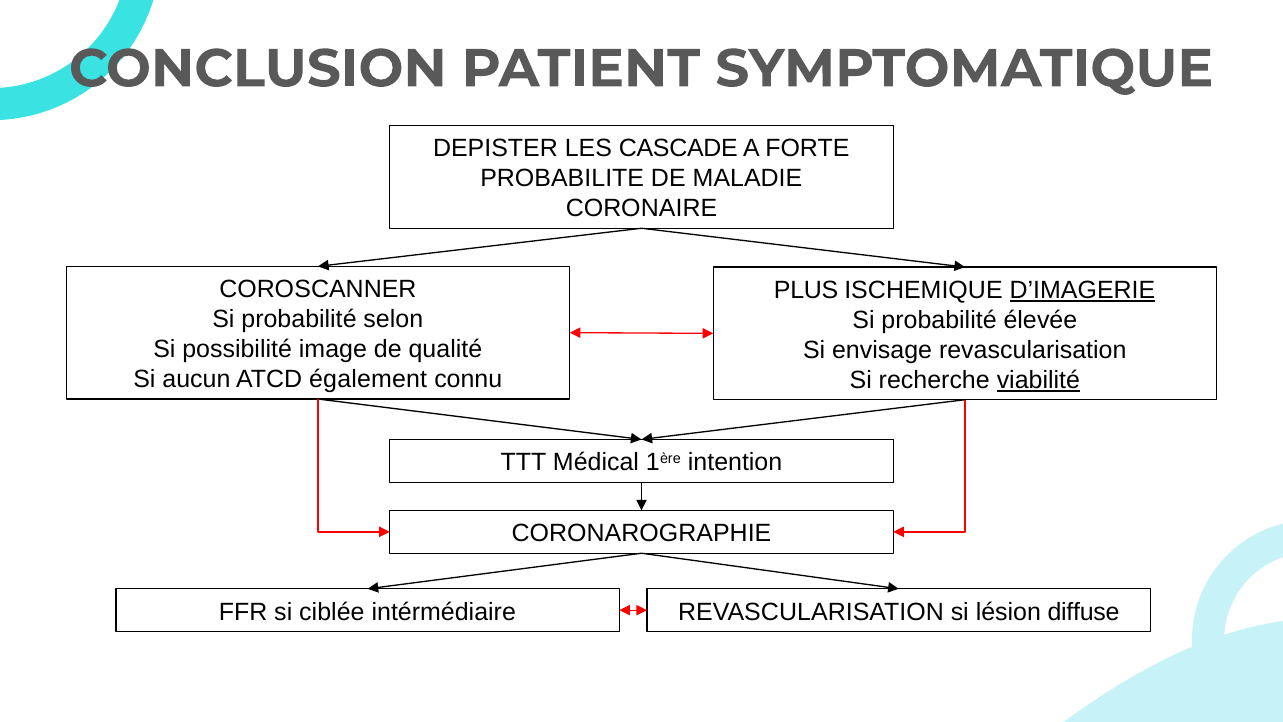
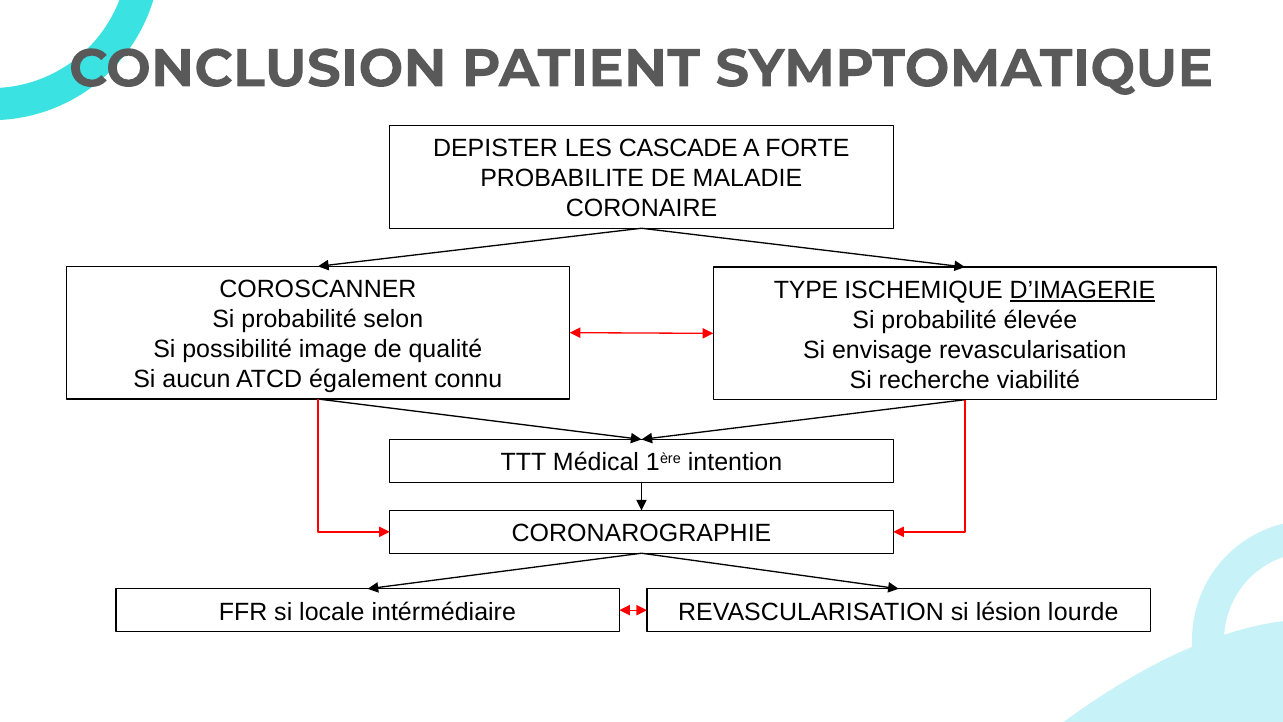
PLUS: PLUS -> TYPE
viabilité underline: present -> none
ciblée: ciblée -> locale
diffuse: diffuse -> lourde
